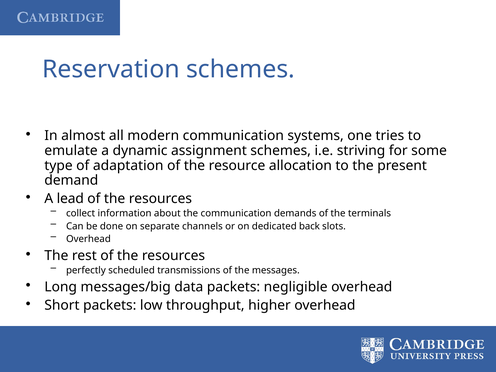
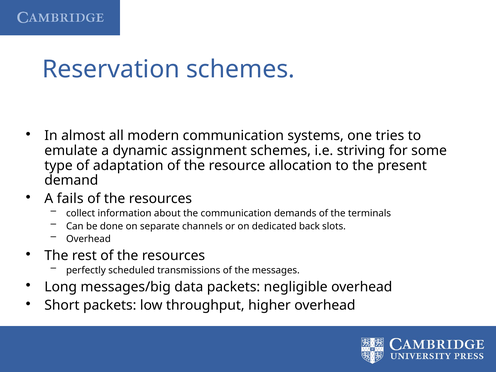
lead: lead -> fails
